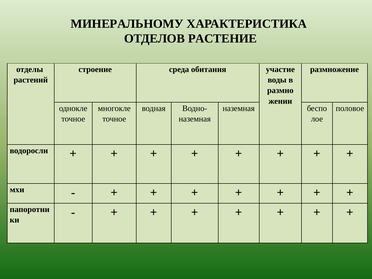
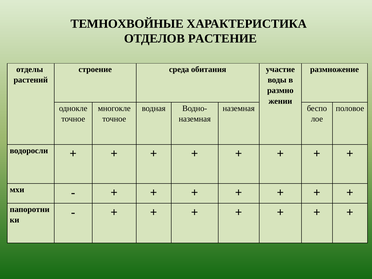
МИНЕРАЛЬНОМУ: МИНЕРАЛЬНОМУ -> ТЕМНОХВОЙНЫЕ
